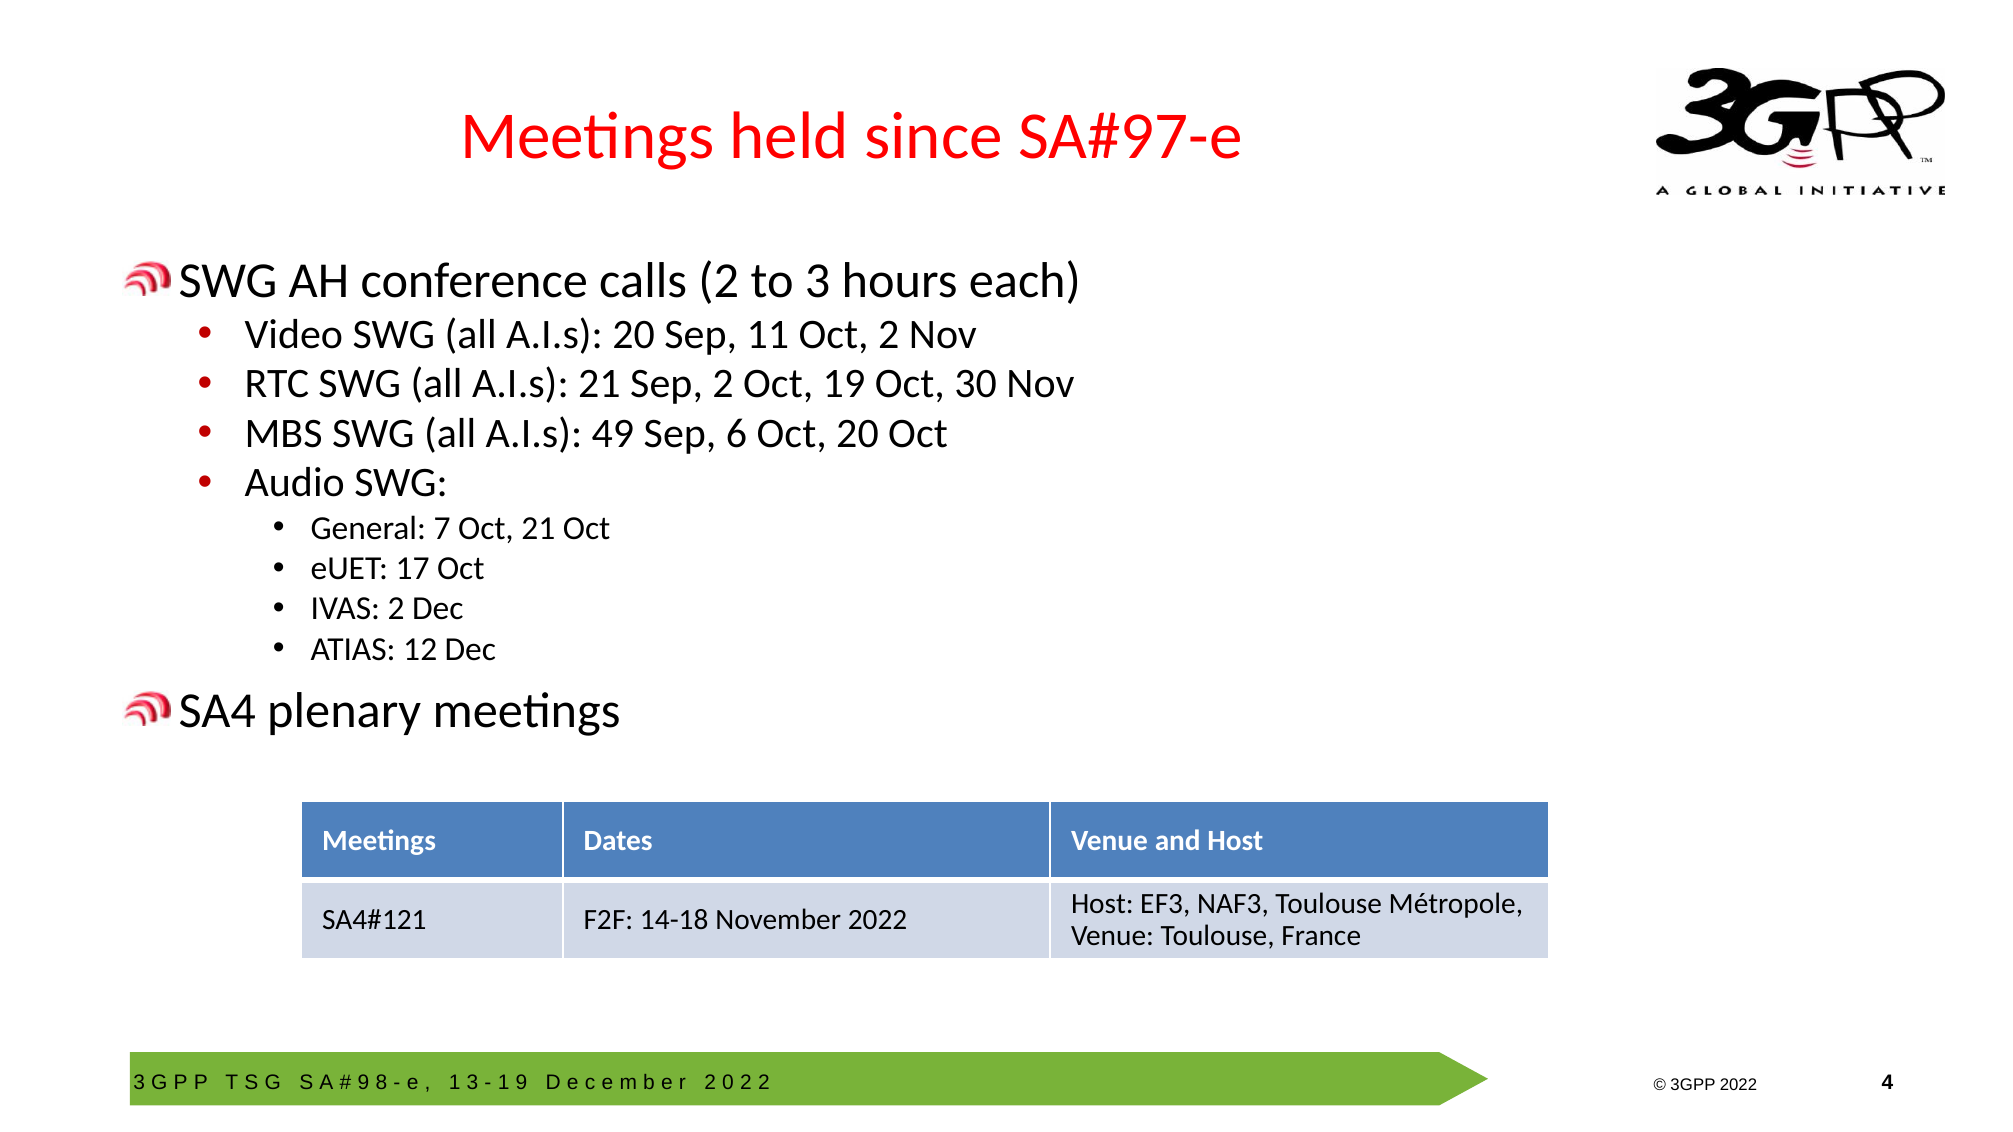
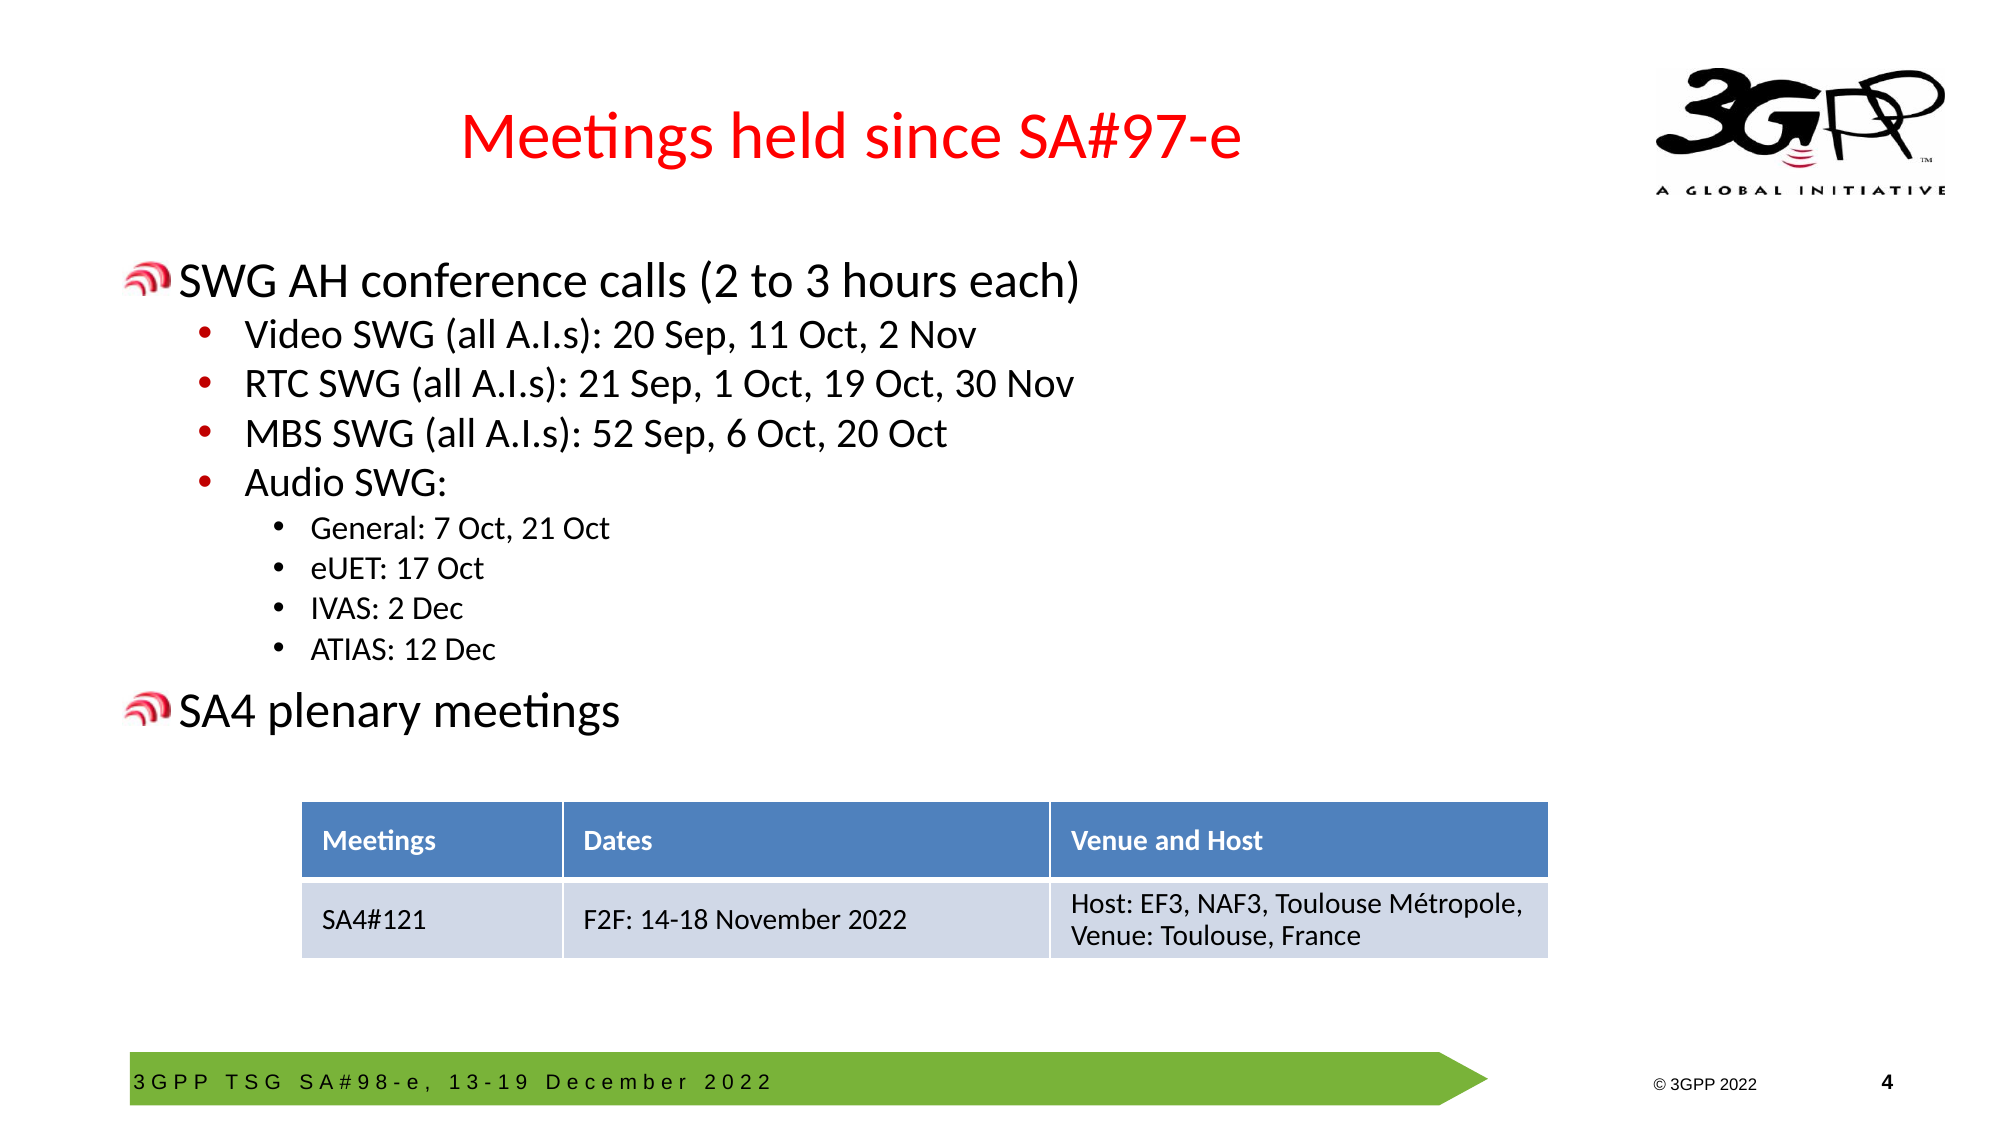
Sep 2: 2 -> 1
49: 49 -> 52
